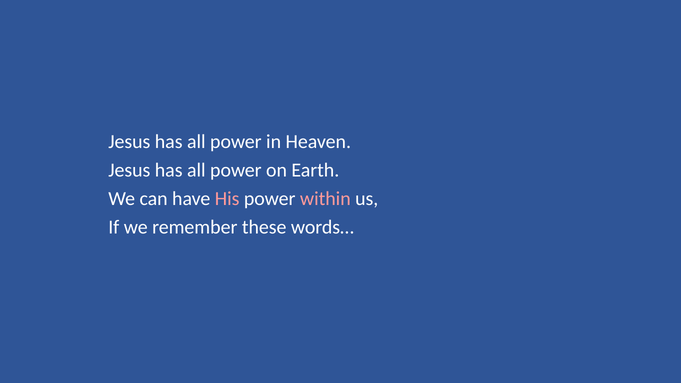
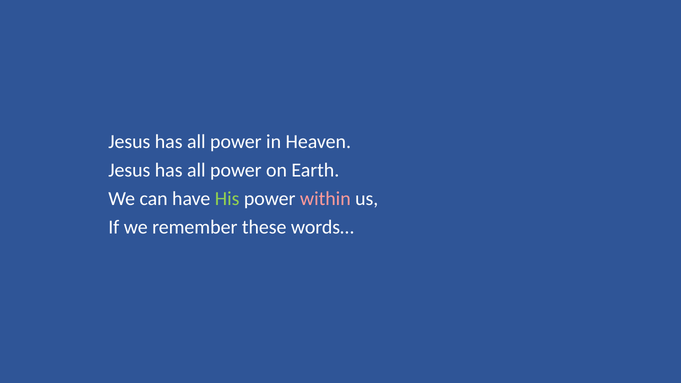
His colour: pink -> light green
